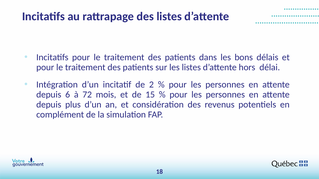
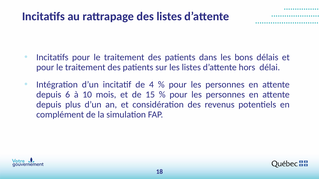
2: 2 -> 4
72: 72 -> 10
